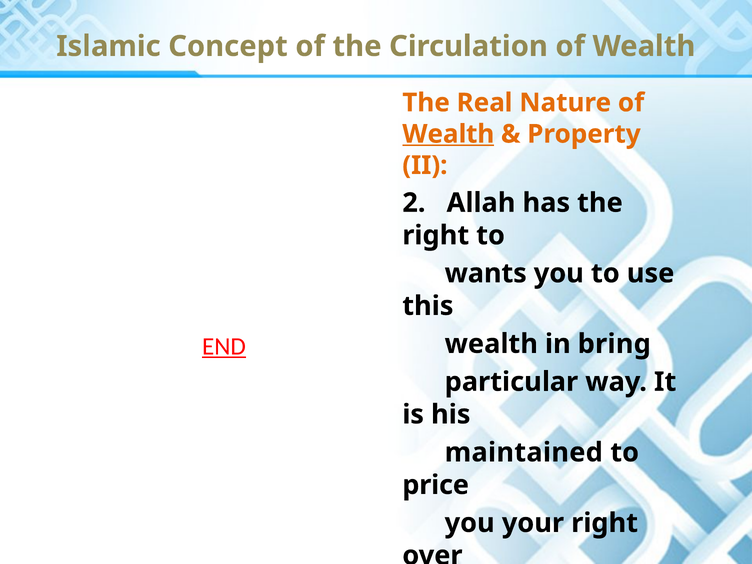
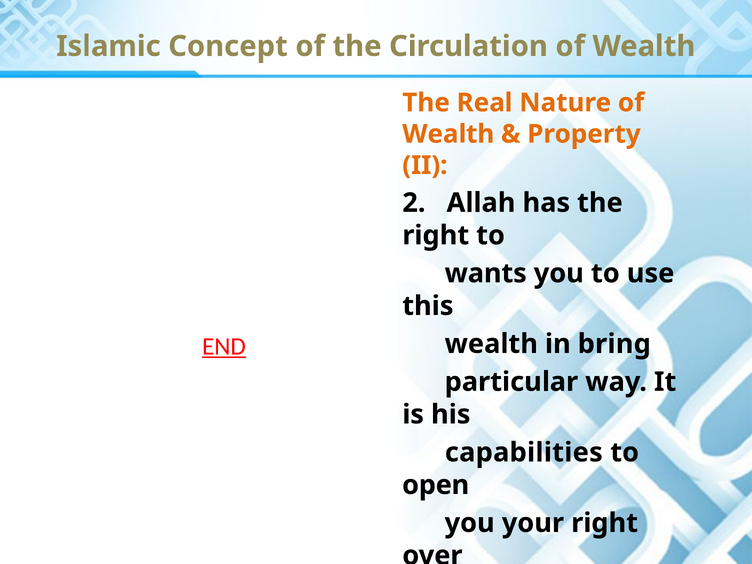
Wealth at (448, 134) underline: present -> none
maintained: maintained -> capabilities
price: price -> open
